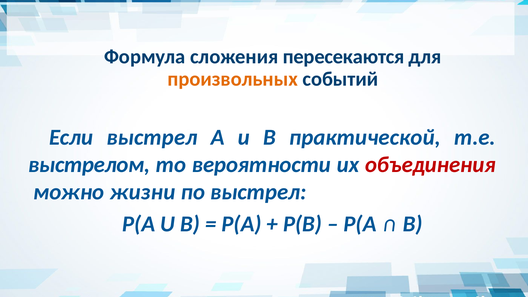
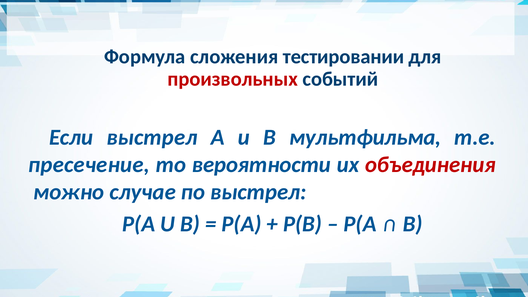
пересекаются: пересекаются -> тестировании
произвольных colour: orange -> red
практической: практической -> мультфильма
выстрелом: выстрелом -> пресечение
жизни: жизни -> случае
